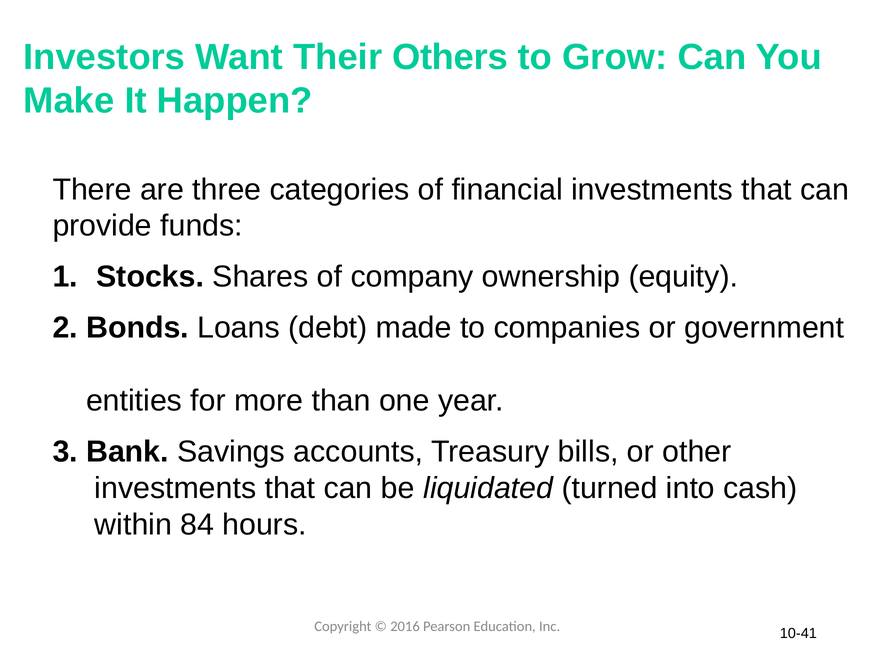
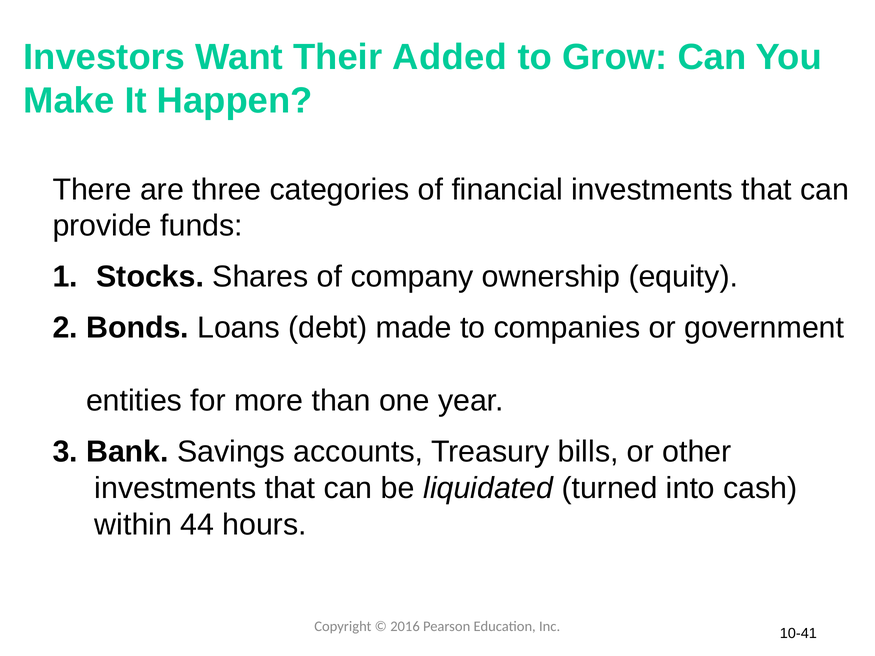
Others: Others -> Added
84: 84 -> 44
